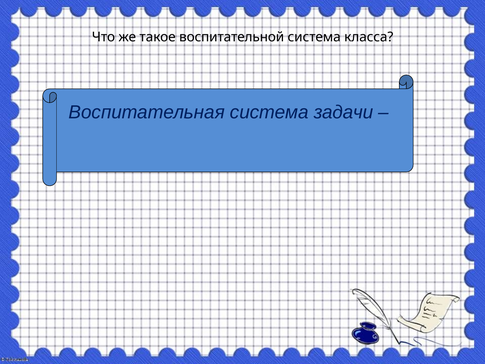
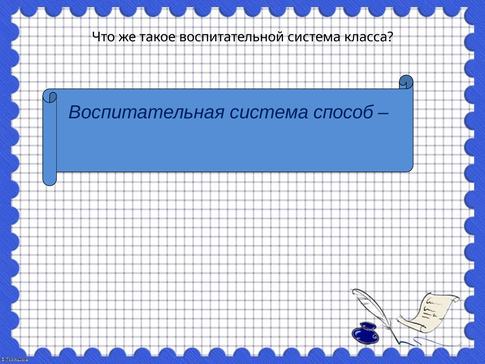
задачи: задачи -> способ
